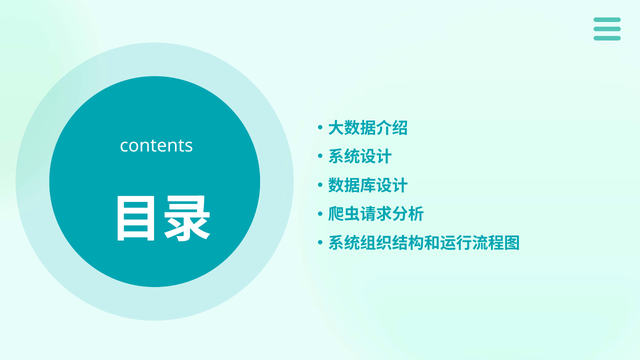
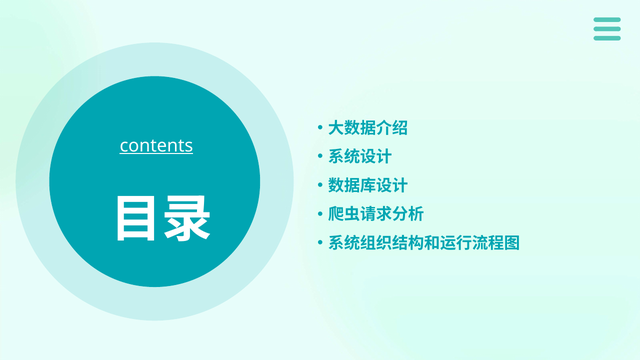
contents underline: none -> present
